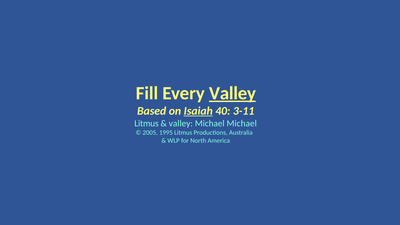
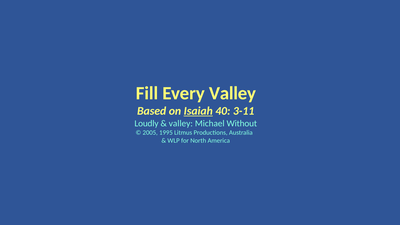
Valley at (232, 93) underline: present -> none
Litmus at (146, 123): Litmus -> Loudly
Michael Michael: Michael -> Without
